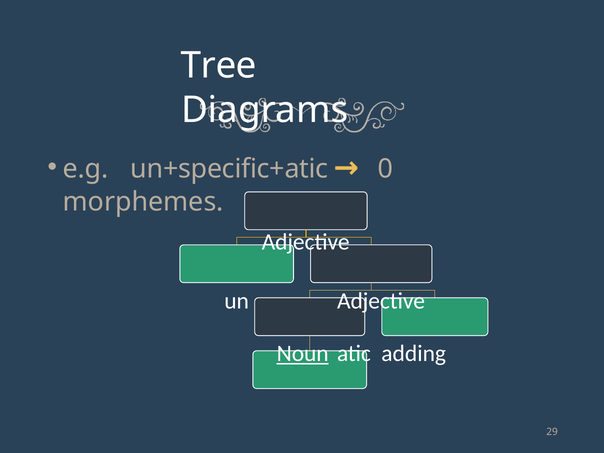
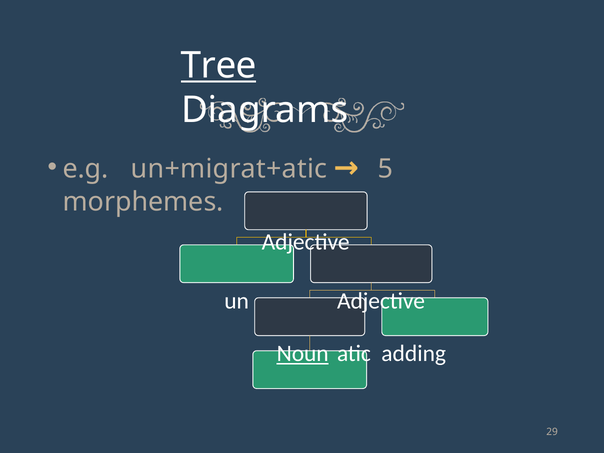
Tree underline: none -> present
un+specific+atic: un+specific+atic -> un+migrat+atic
0: 0 -> 5
